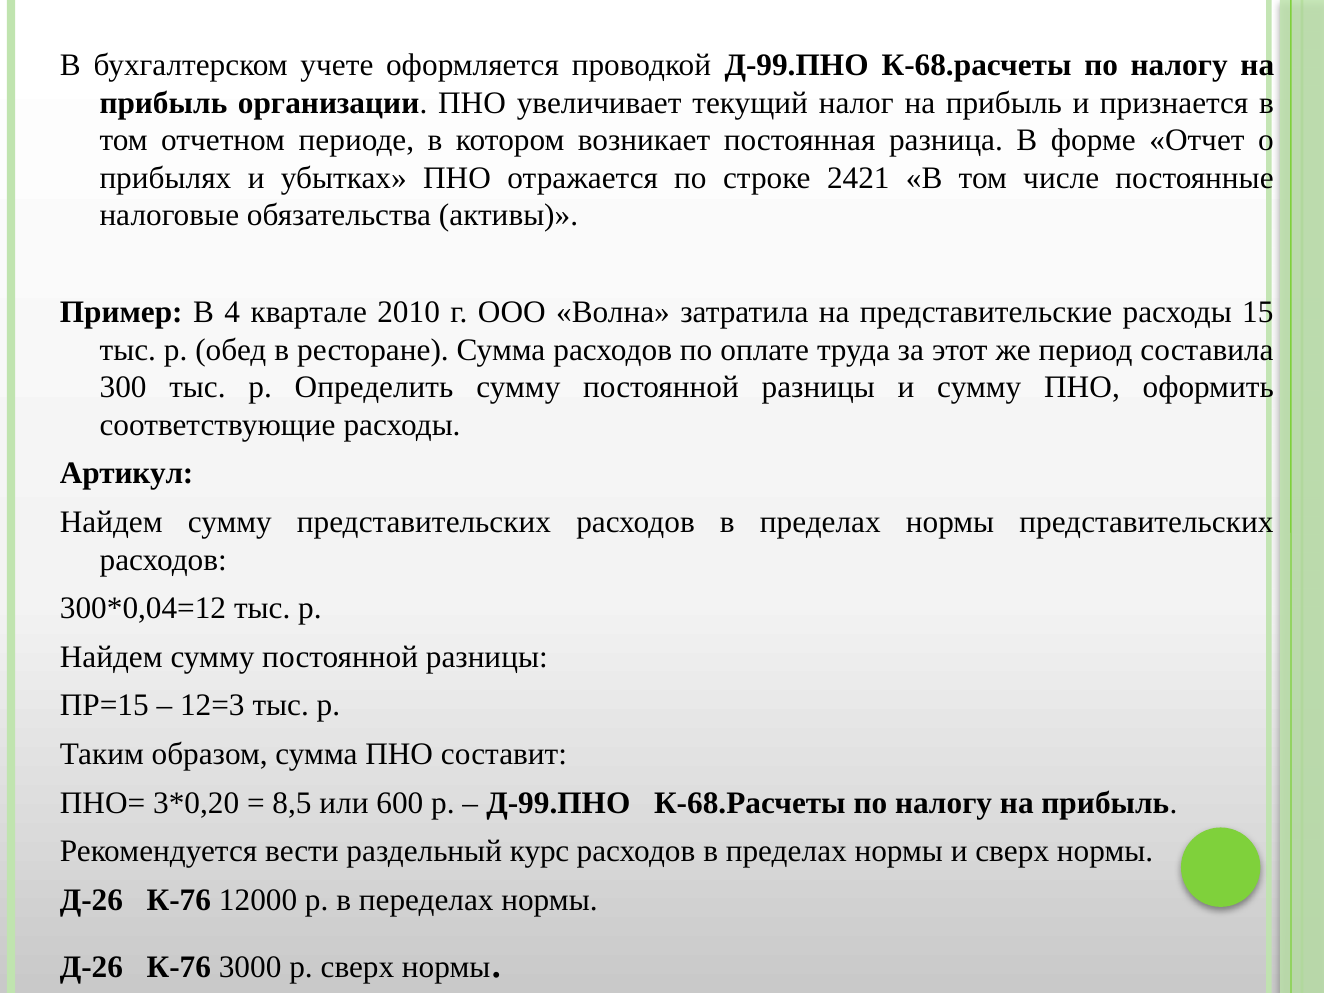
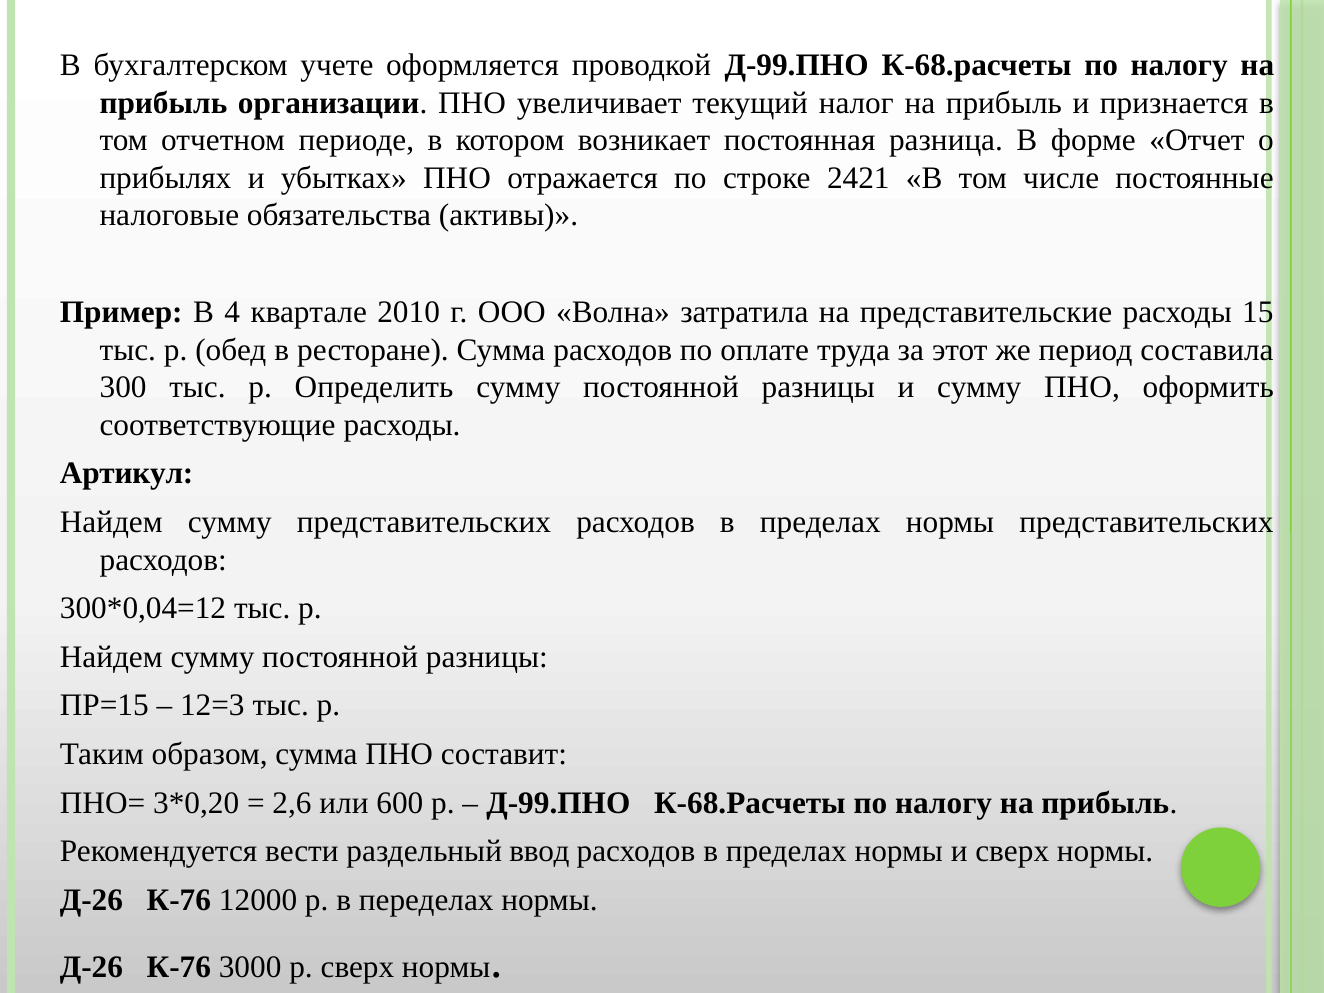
8,5: 8,5 -> 2,6
курс: курс -> ввод
